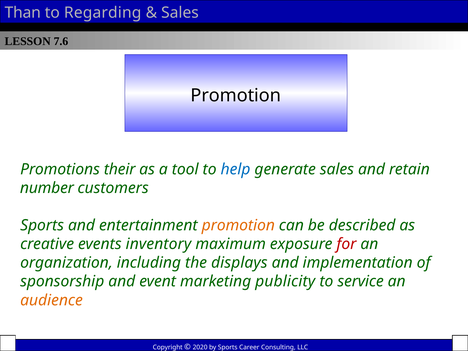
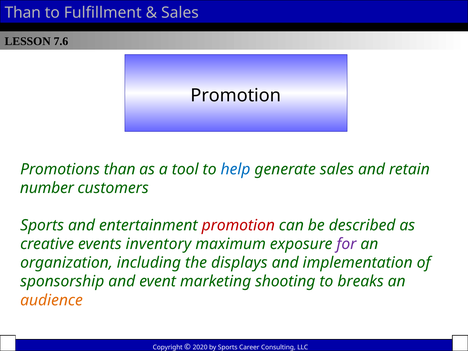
Regarding: Regarding -> Fulfillment
Promotions their: their -> than
promotion at (238, 225) colour: orange -> red
for colour: red -> purple
publicity: publicity -> shooting
service: service -> breaks
